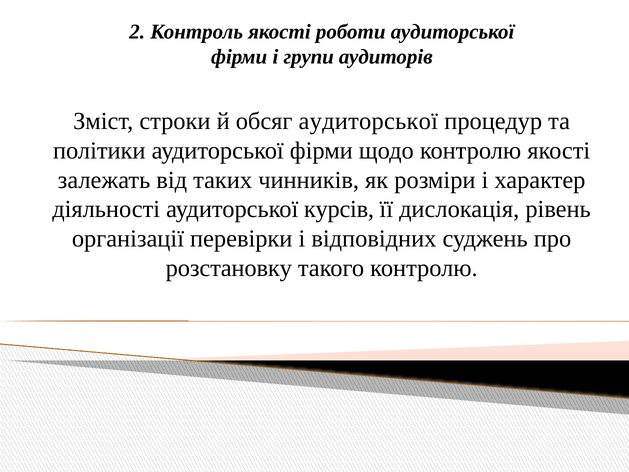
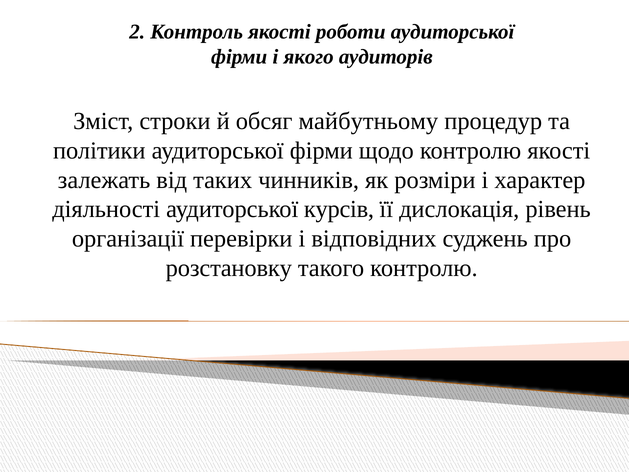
групи: групи -> якого
обсяг аудиторської: аудиторської -> майбутньому
